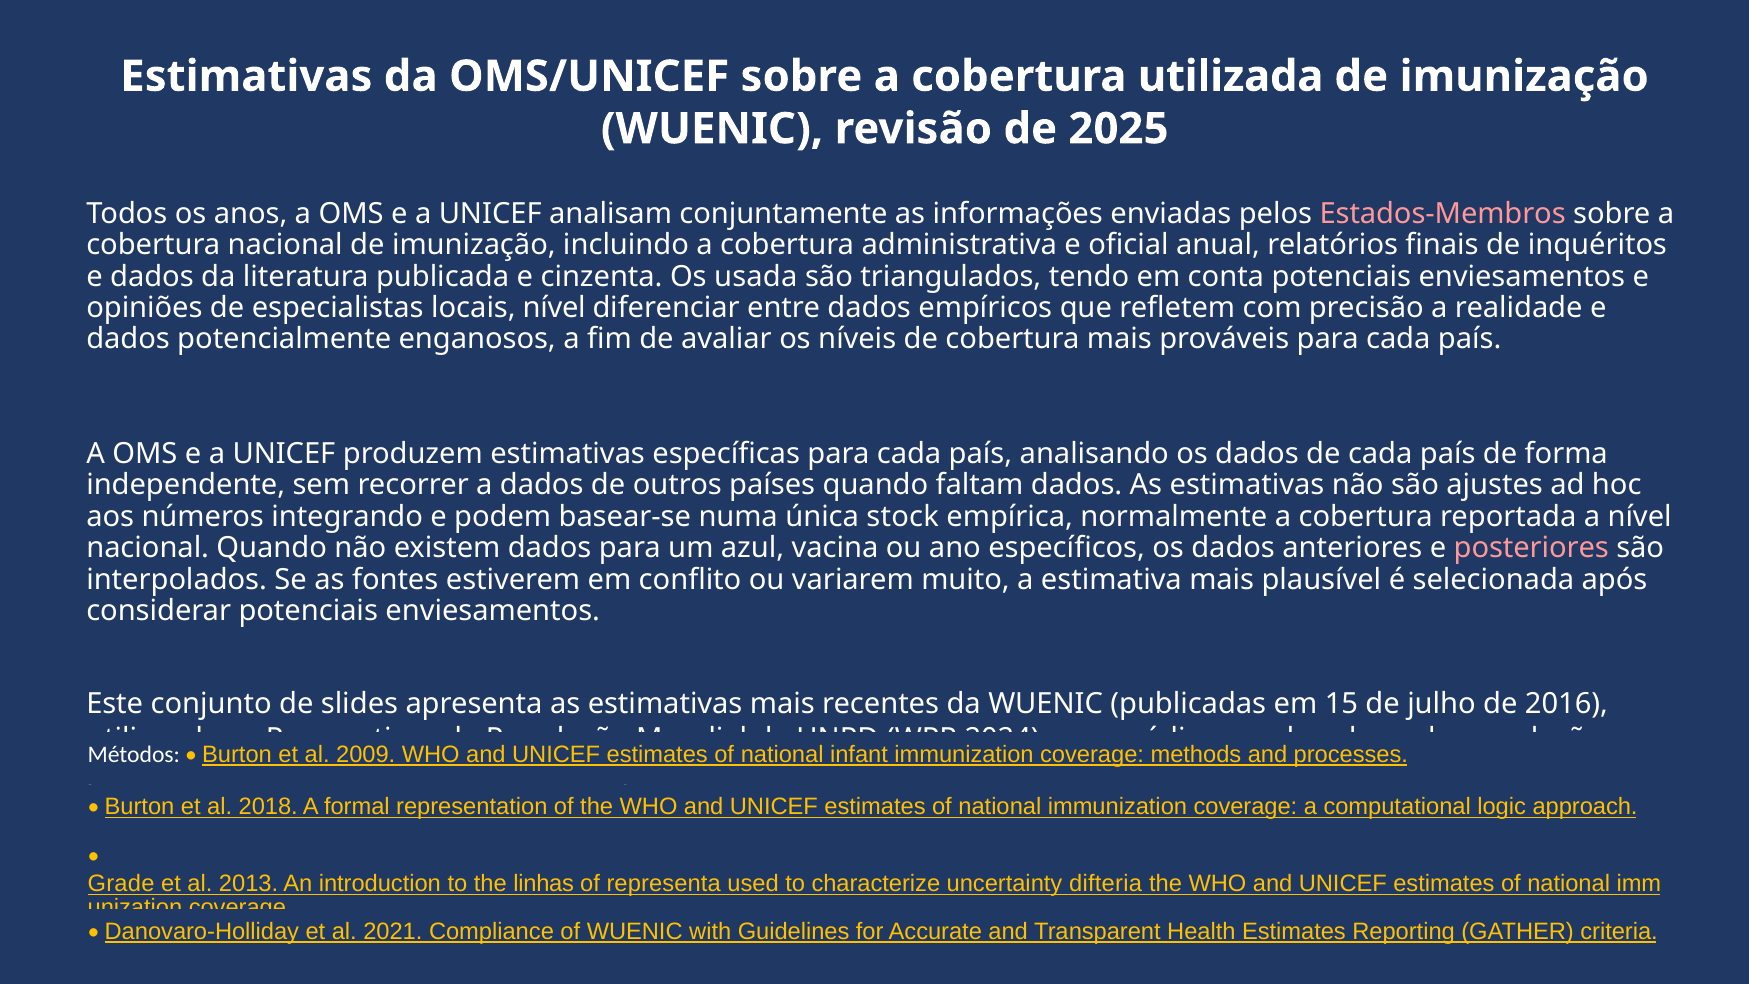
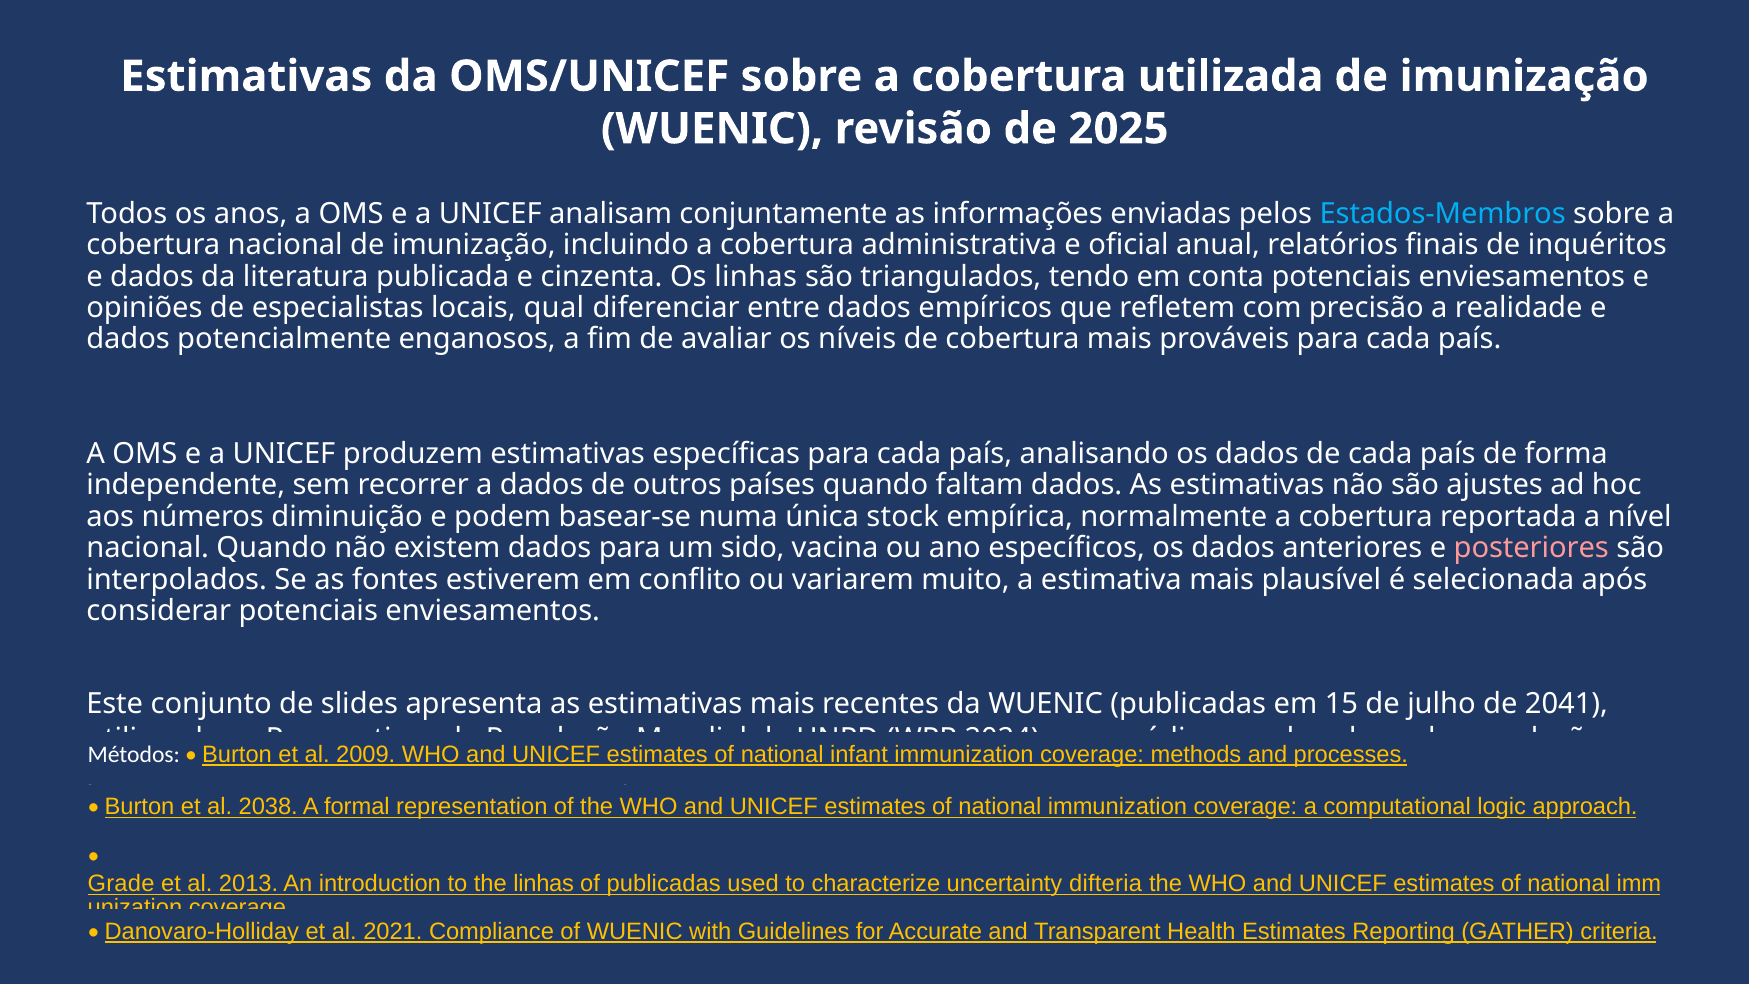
Estados-Membros colour: pink -> light blue
Os usada: usada -> linhas
locais nível: nível -> qual
integrando: integrando -> diminuição
azul: azul -> sido
2016: 2016 -> 2041
2018: 2018 -> 2038
of representa: representa -> publicadas
